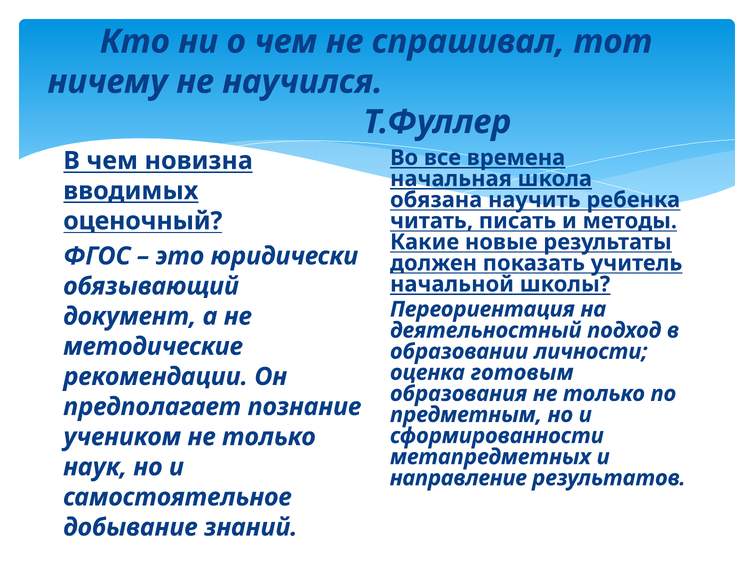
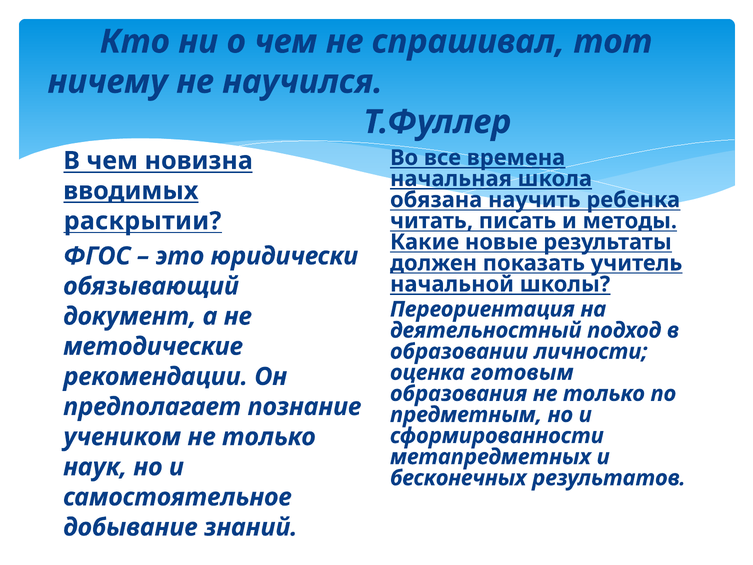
оценочный: оценочный -> раскрытии
направление: направление -> бесконечных
